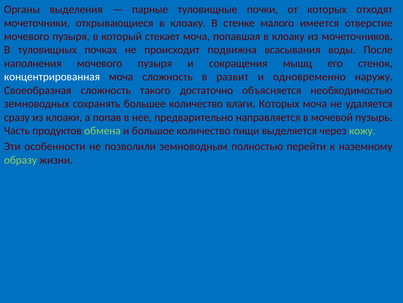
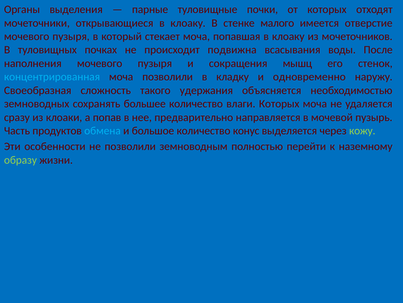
концентрированная colour: white -> light blue
моча сложность: сложность -> позволили
развит: развит -> кладку
достаточно: достаточно -> удержания
обмена colour: light green -> light blue
пищи: пищи -> конус
